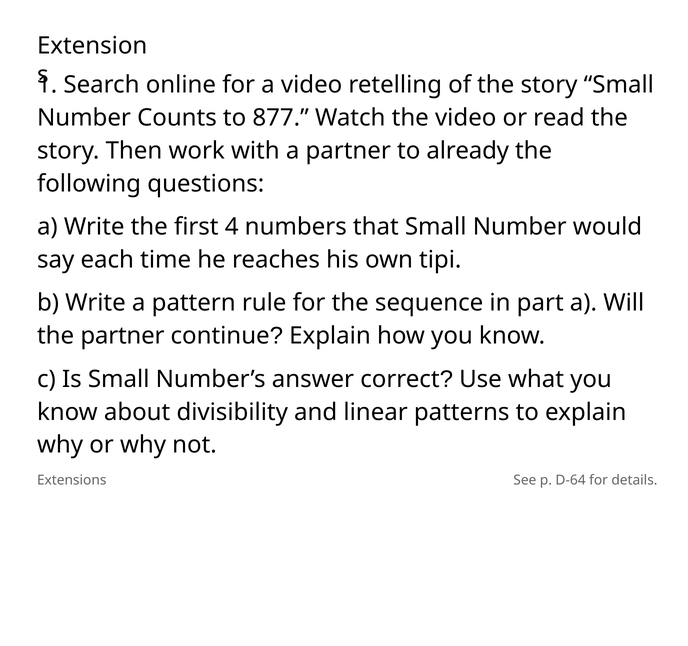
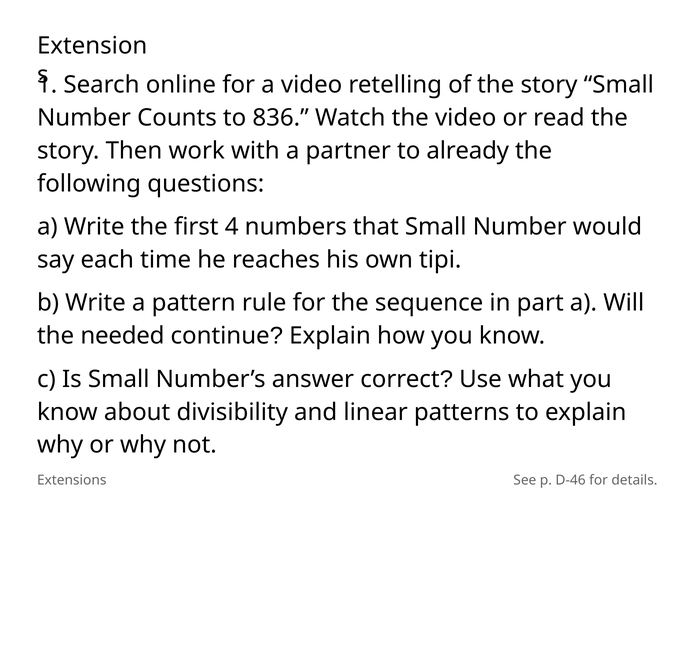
877: 877 -> 836
the partner: partner -> needed
D-64: D-64 -> D-46
